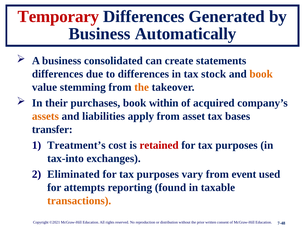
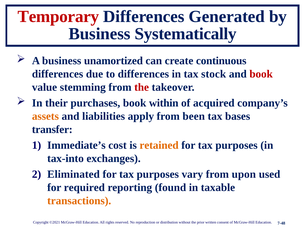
Automatically: Automatically -> Systematically
consolidated: consolidated -> unamortized
statements: statements -> continuous
book at (261, 74) colour: orange -> red
the at (142, 87) colour: orange -> red
asset: asset -> been
Treatment’s: Treatment’s -> Immediate’s
retained colour: red -> orange
event: event -> upon
attempts: attempts -> required
